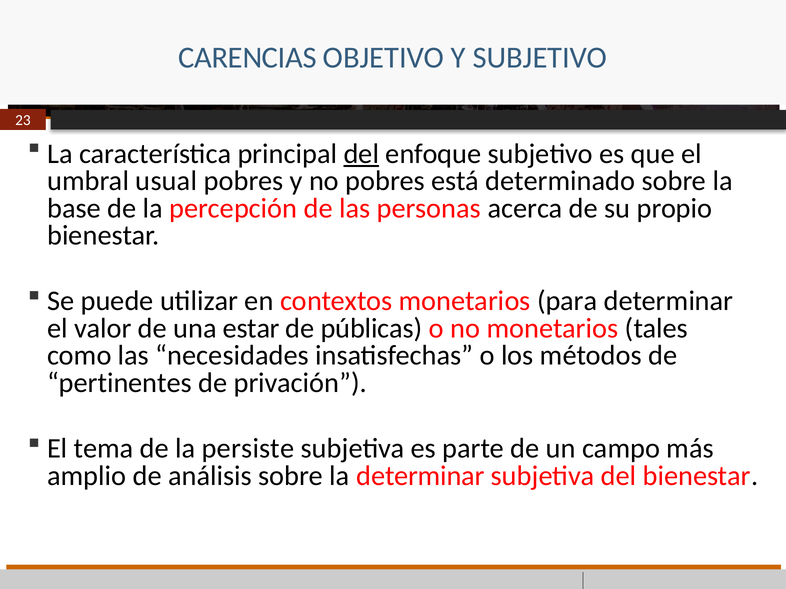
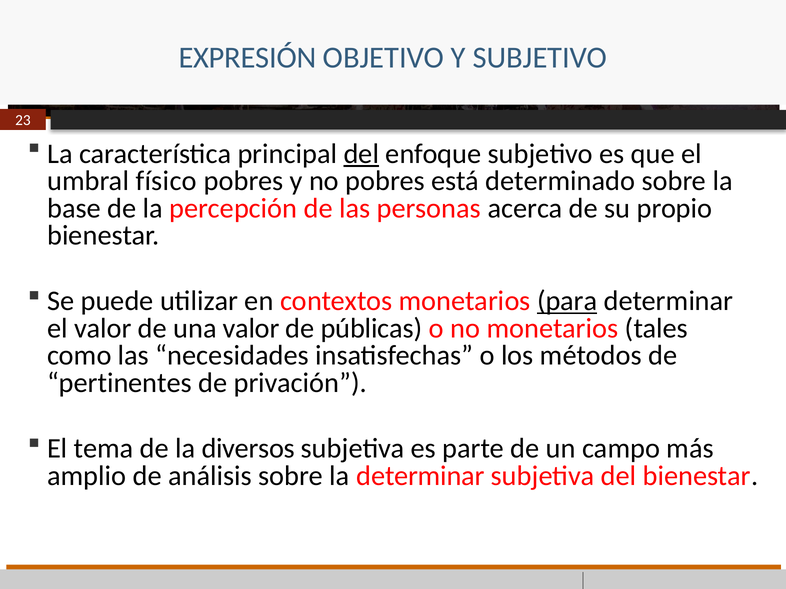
CARENCIAS: CARENCIAS -> EXPRESIÓN
usual: usual -> físico
para underline: none -> present
una estar: estar -> valor
persiste: persiste -> diversos
